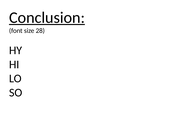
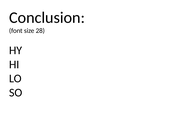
Conclusion underline: present -> none
